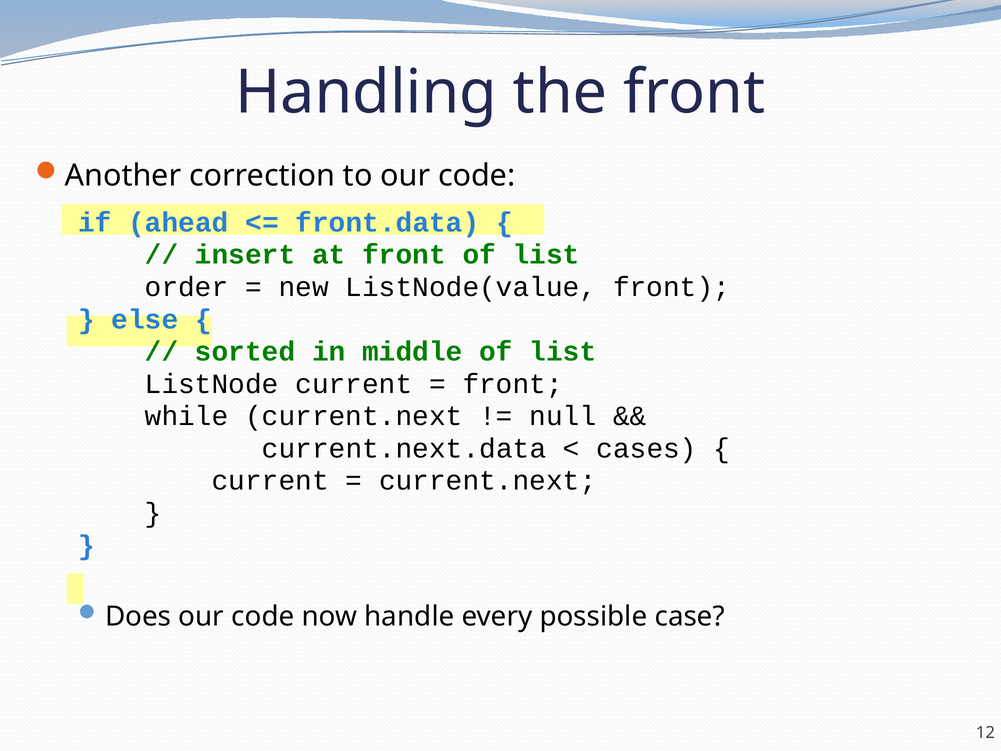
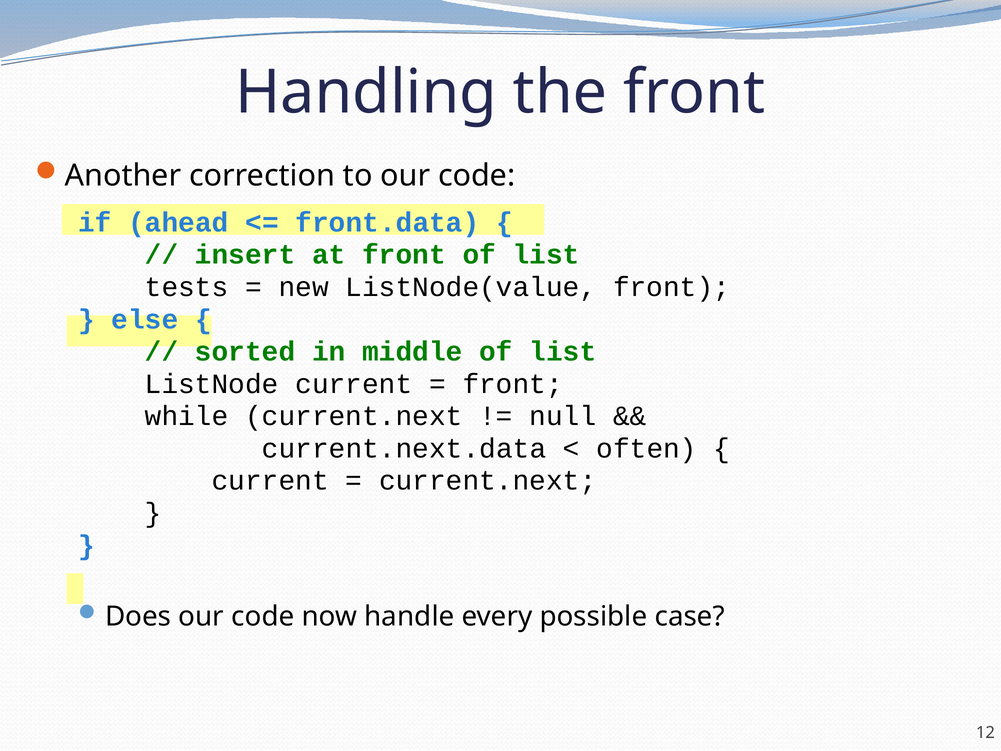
order: order -> tests
cases: cases -> often
